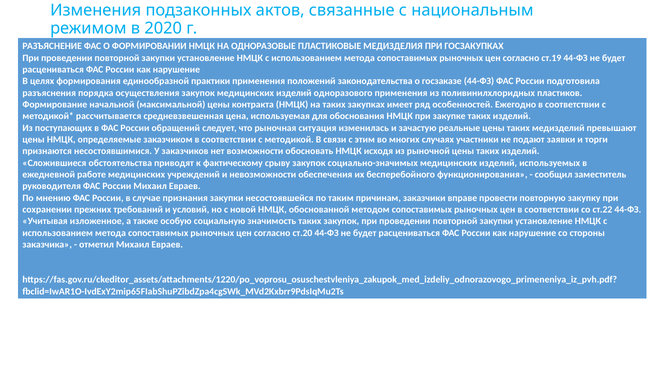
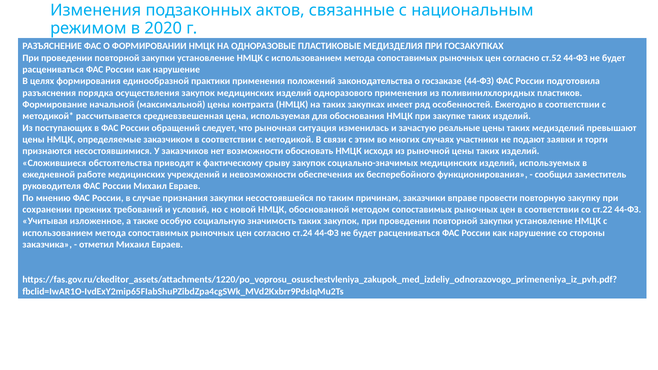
ст.19: ст.19 -> ст.52
ст.20: ст.20 -> ст.24
